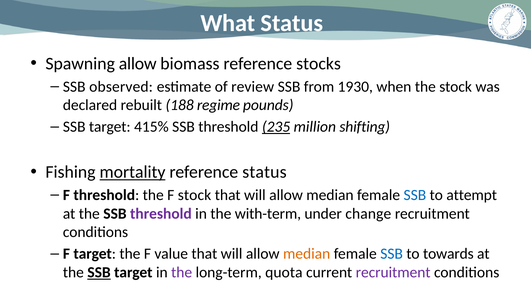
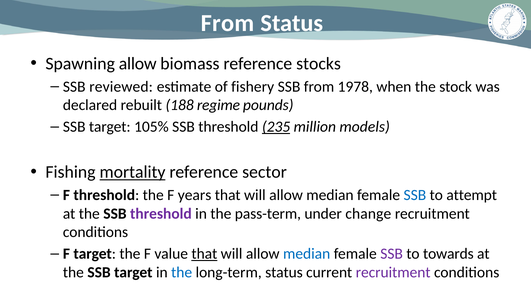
What at (228, 23): What -> From
observed: observed -> reviewed
review: review -> fishery
1930: 1930 -> 1978
415%: 415% -> 105%
shifting: shifting -> models
reference status: status -> sector
F stock: stock -> years
with-term: with-term -> pass-term
that at (204, 254) underline: none -> present
median at (307, 254) colour: orange -> blue
SSB at (392, 254) colour: blue -> purple
SSB at (99, 272) underline: present -> none
the at (182, 272) colour: purple -> blue
long-term quota: quota -> status
